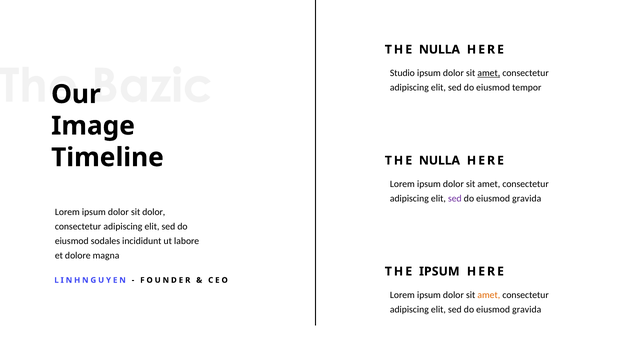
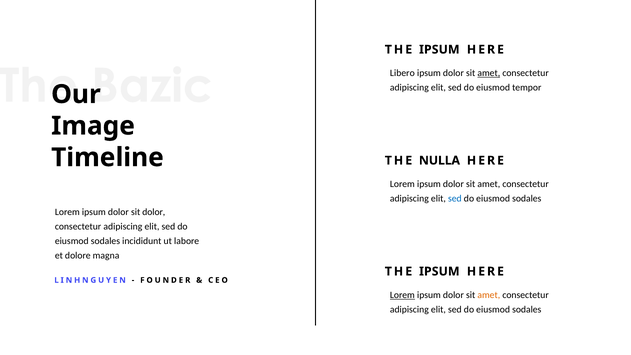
NULLA at (439, 50): NULLA -> IPSUM
Studio: Studio -> Libero
sed at (455, 199) colour: purple -> blue
gravida at (527, 199): gravida -> sodales
Lorem at (402, 295) underline: none -> present
gravida at (527, 310): gravida -> sodales
